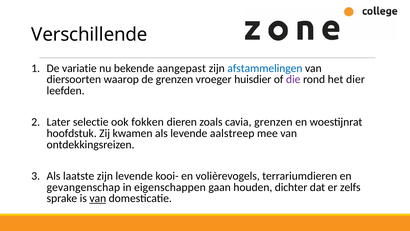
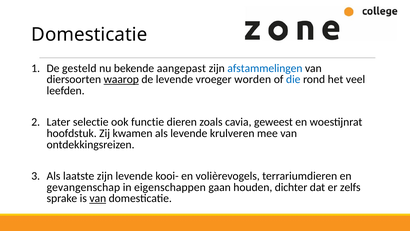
Verschillende at (89, 34): Verschillende -> Domesticatie
variatie: variatie -> gesteld
waarop underline: none -> present
de grenzen: grenzen -> levende
huisdier: huisdier -> worden
die colour: purple -> blue
dier: dier -> veel
fokken: fokken -> functie
cavia grenzen: grenzen -> geweest
aalstreep: aalstreep -> krulveren
